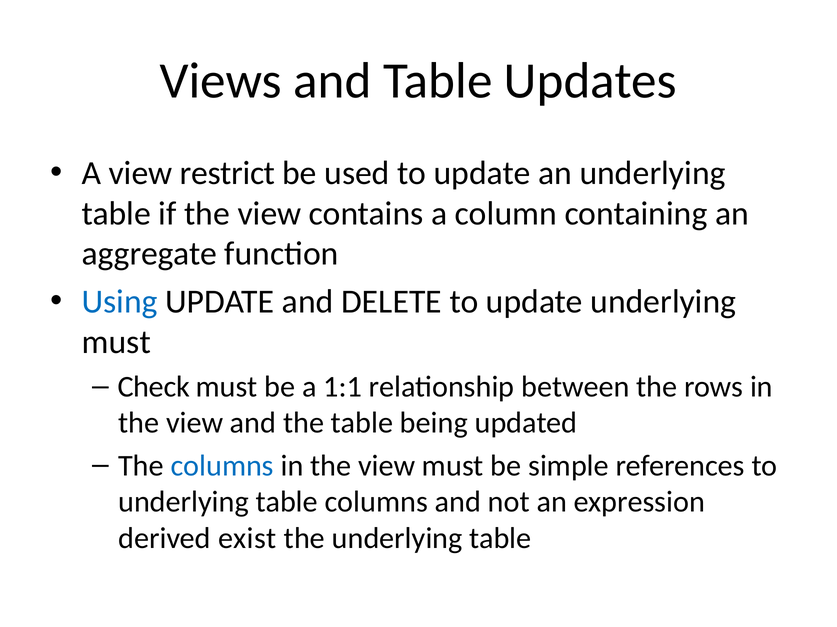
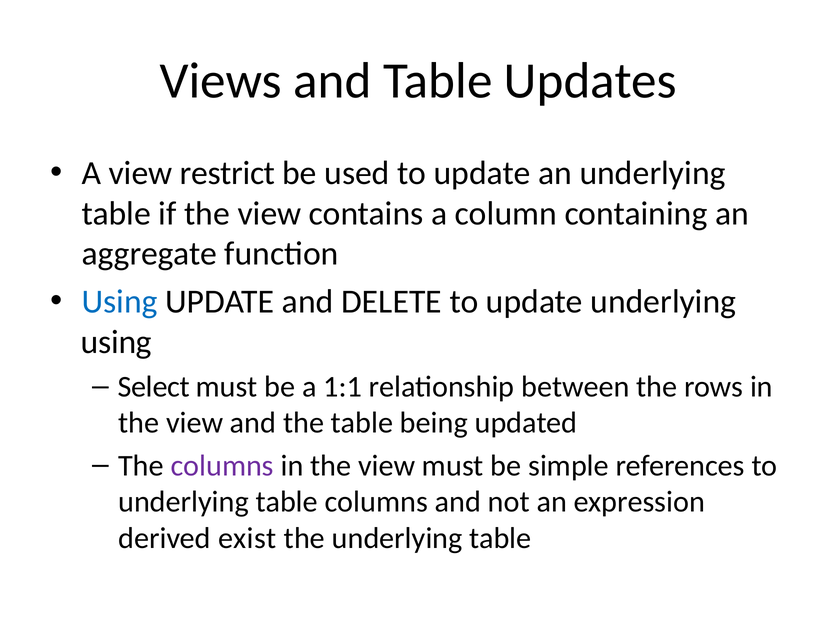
must at (116, 343): must -> using
Check: Check -> Select
columns at (222, 466) colour: blue -> purple
